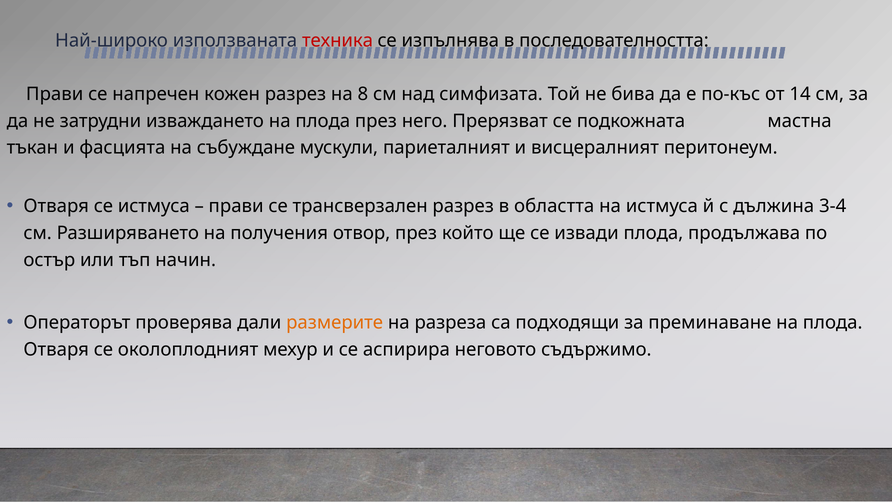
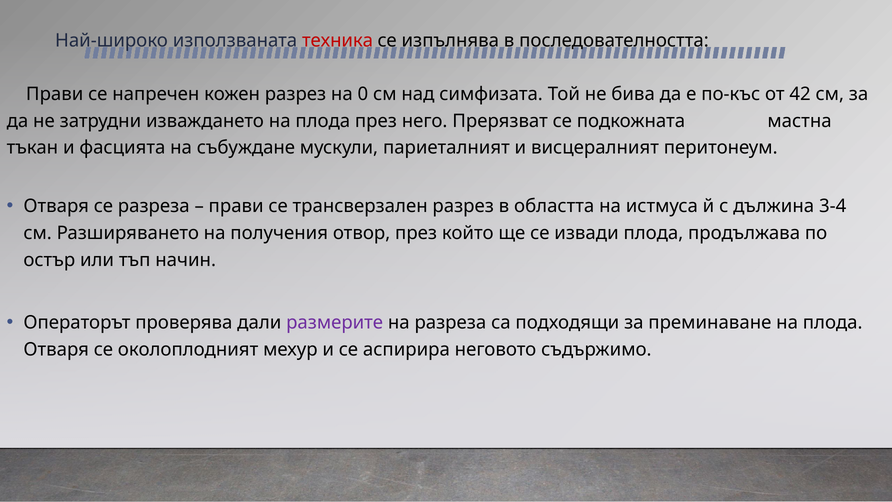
8: 8 -> 0
14: 14 -> 42
се истмуса: истмуса -> разреза
размерите colour: orange -> purple
